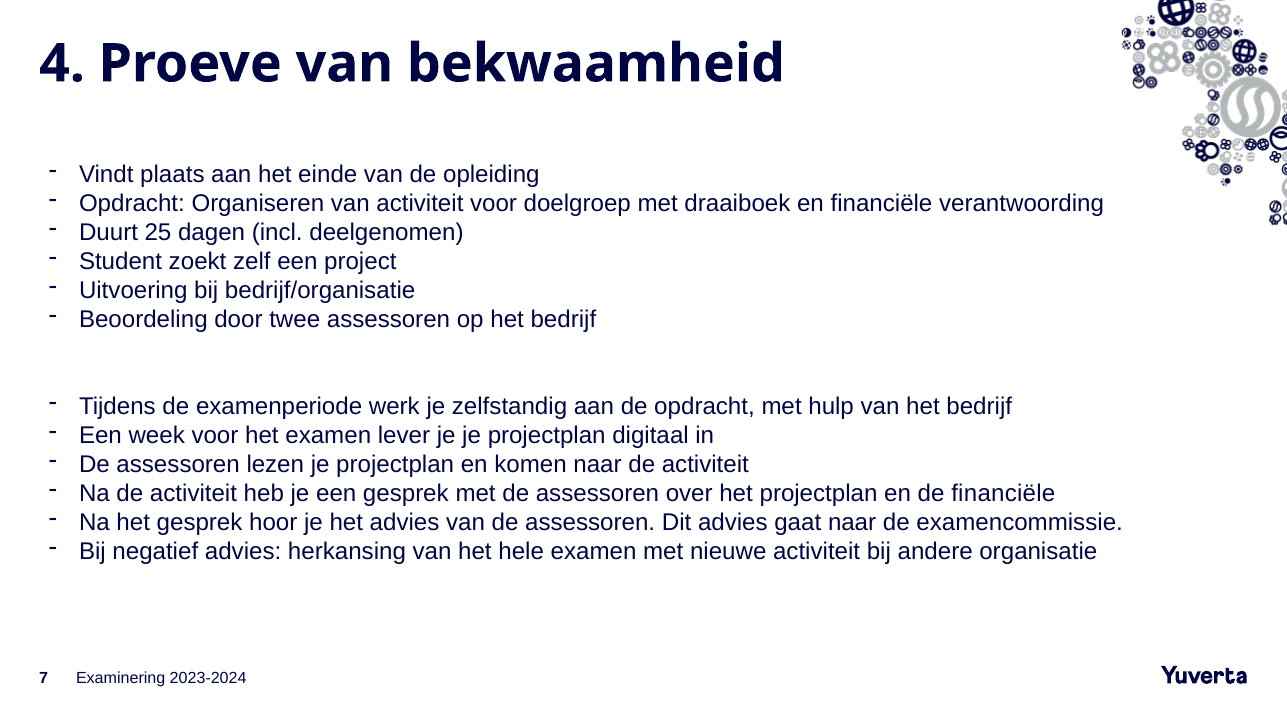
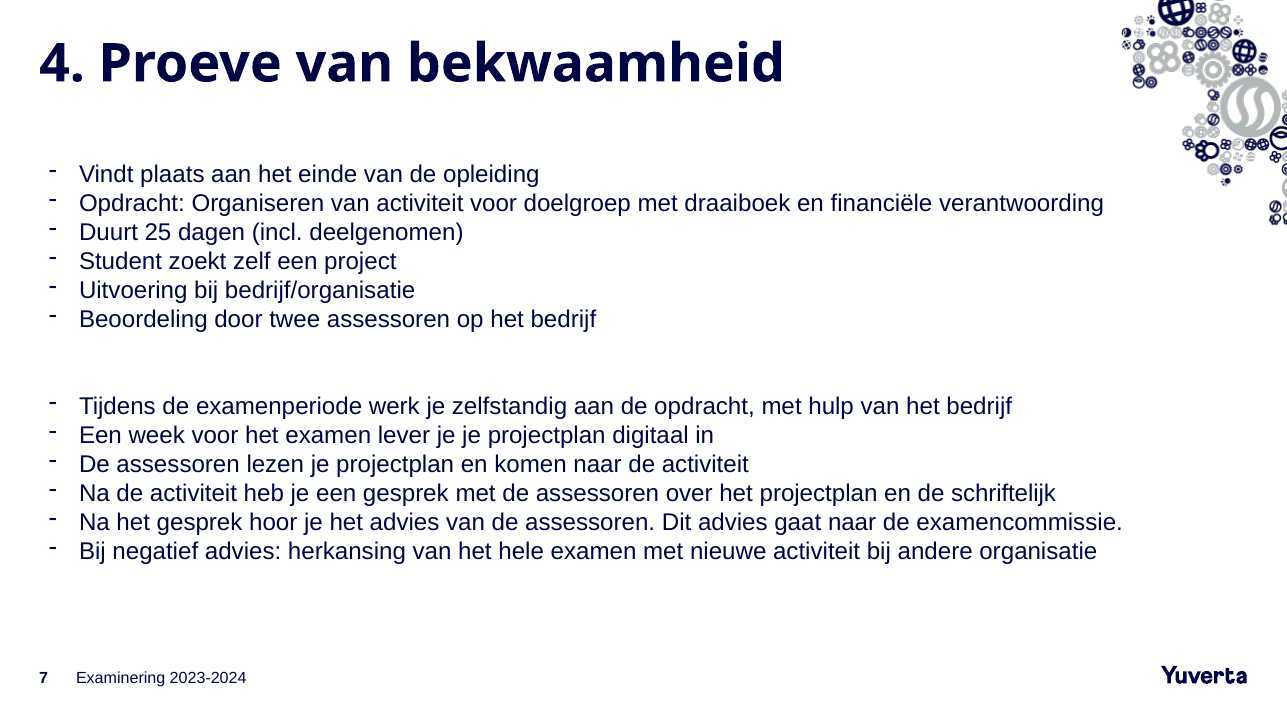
de financiële: financiële -> schriftelijk
